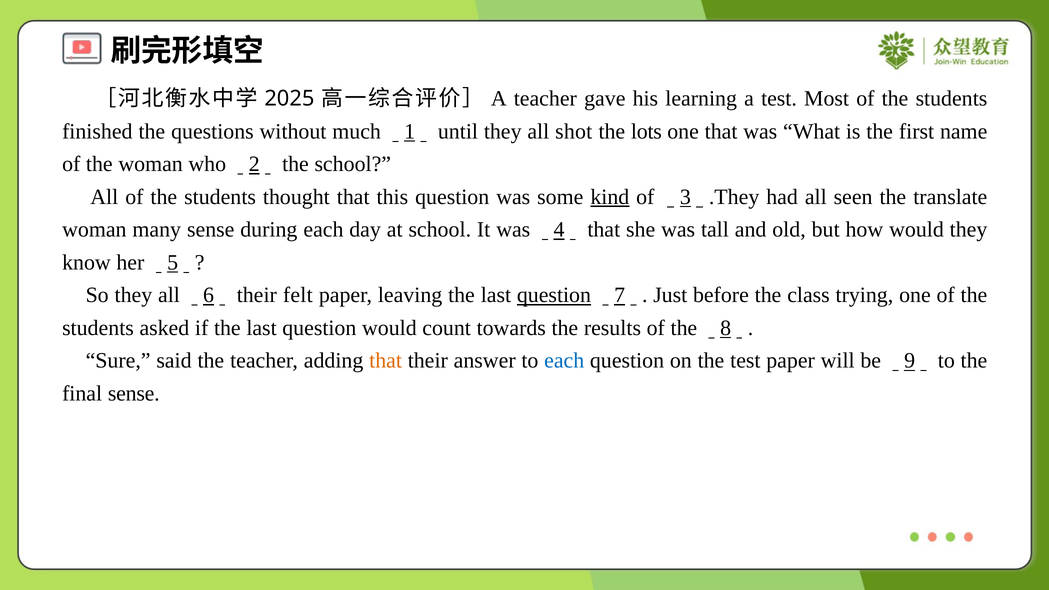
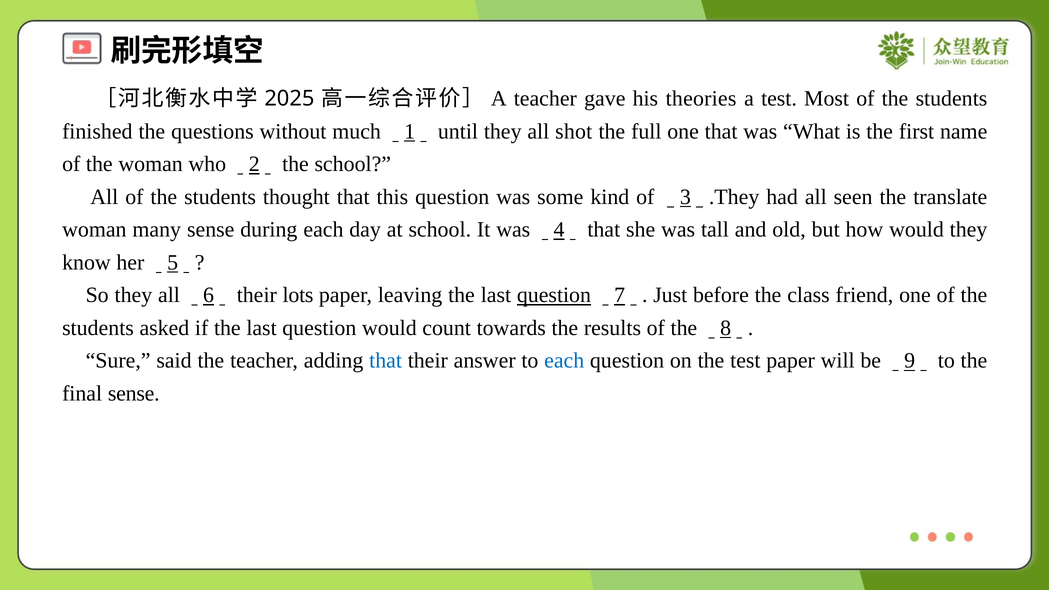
learning: learning -> theories
lots: lots -> full
kind underline: present -> none
felt: felt -> lots
trying: trying -> friend
that at (386, 361) colour: orange -> blue
